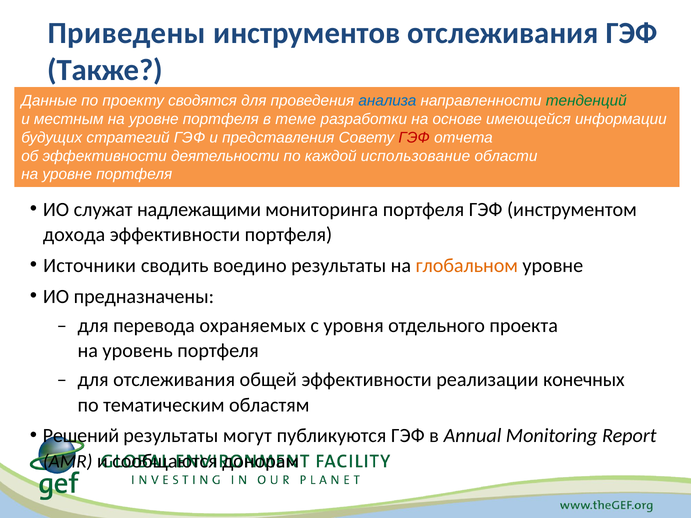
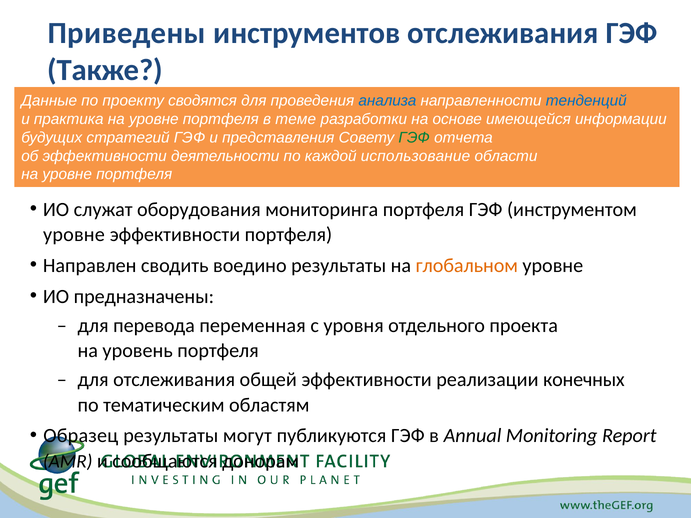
тенденций colour: green -> blue
местным: местным -> практика
ГЭФ at (414, 138) colour: red -> green
надлежащими: надлежащими -> оборудования
дохода at (74, 235): дохода -> уровне
Источники: Источники -> Направлен
охраняемых: охраняемых -> переменная
Решений: Решений -> Образец
